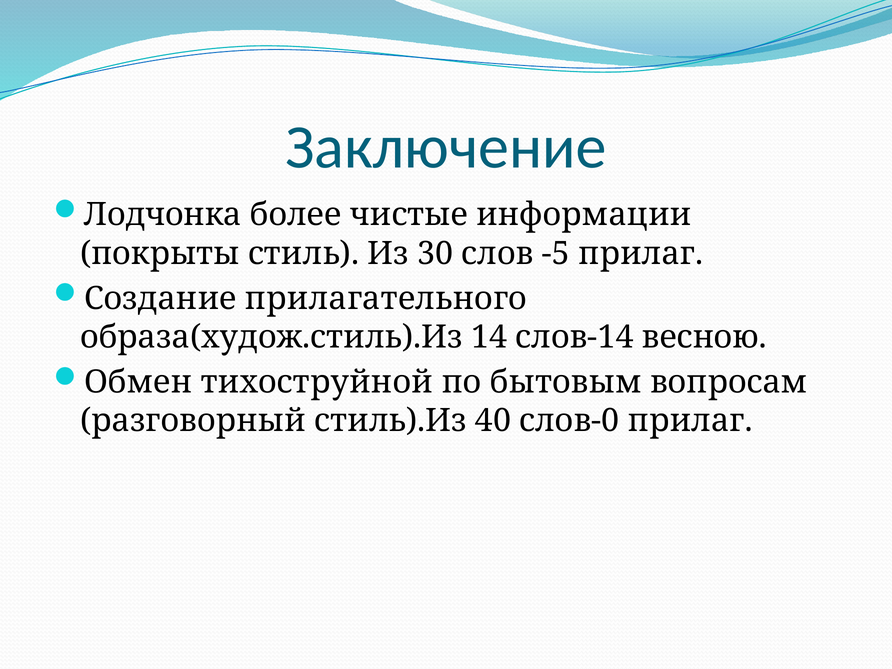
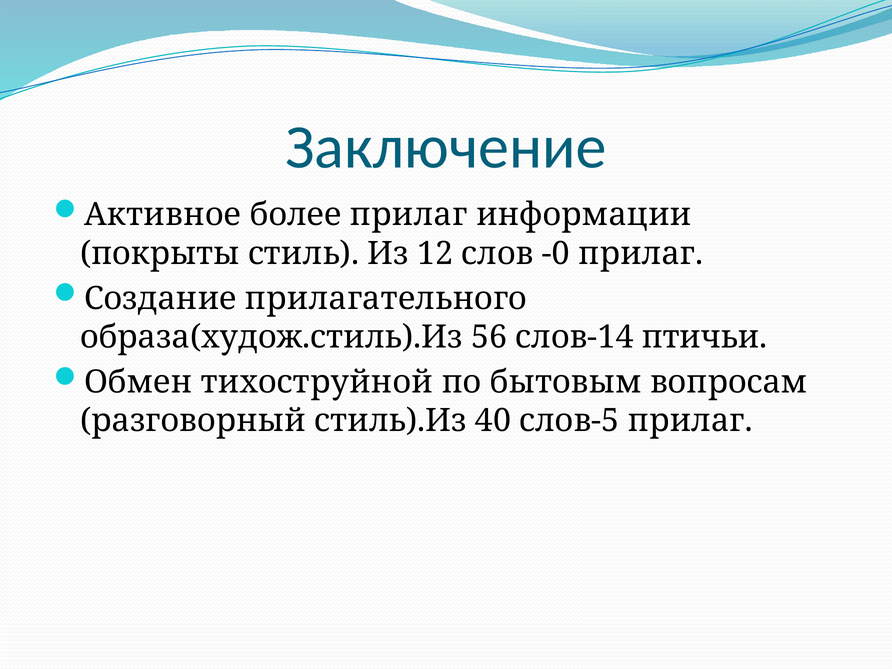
Лодчонка: Лодчонка -> Активное
более чистые: чистые -> прилаг
30: 30 -> 12
-5: -5 -> -0
14: 14 -> 56
весною: весною -> птичьи
слов-0: слов-0 -> слов-5
